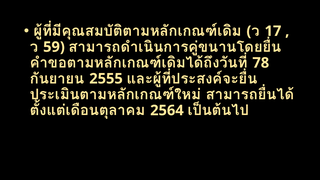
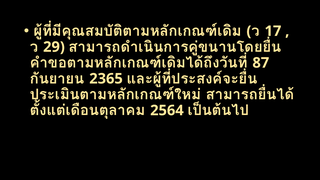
59: 59 -> 29
78: 78 -> 87
2555: 2555 -> 2365
